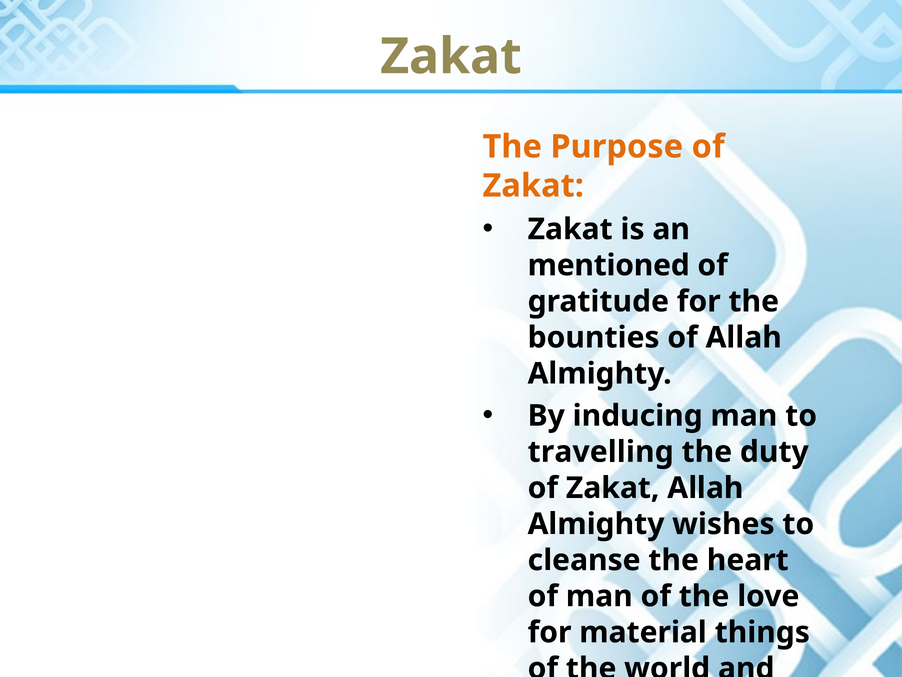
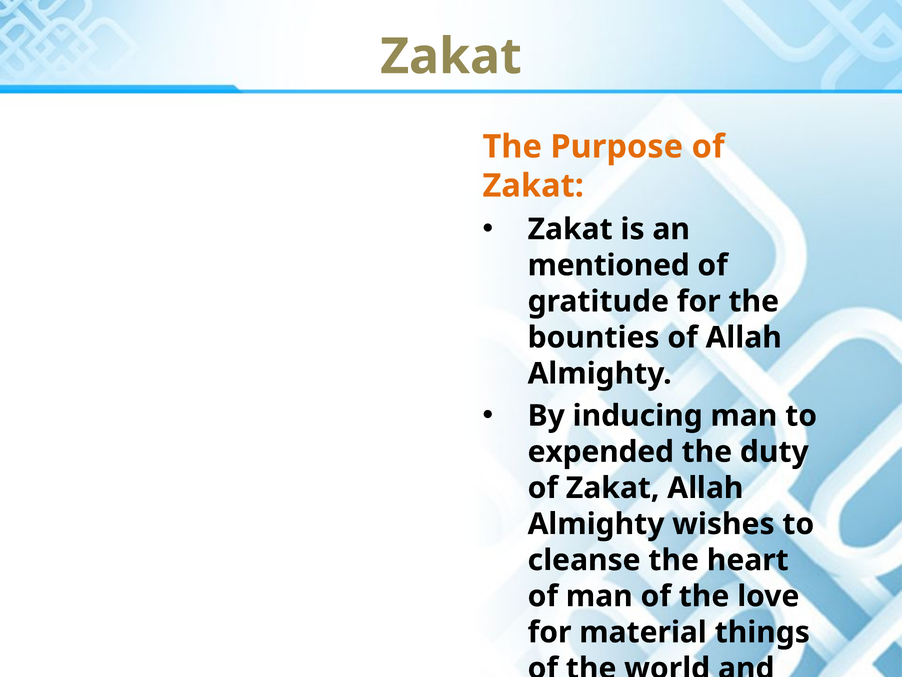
travelling: travelling -> expended
